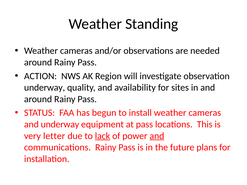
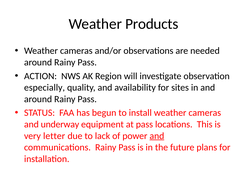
Standing: Standing -> Products
underway at (45, 88): underway -> especially
lack underline: present -> none
